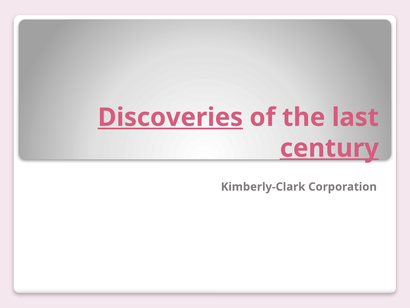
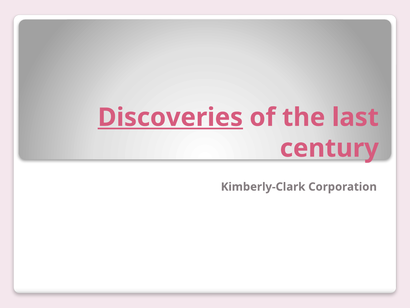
century underline: present -> none
